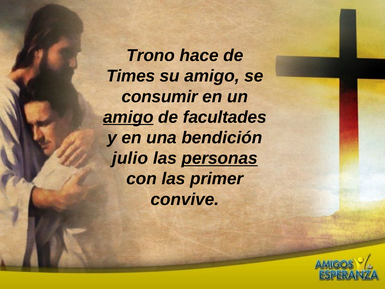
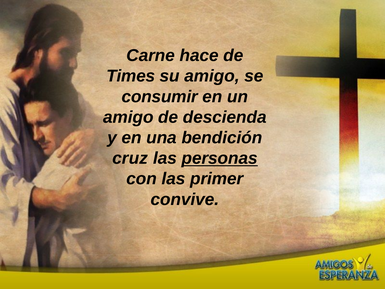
Trono: Trono -> Carne
amigo at (128, 117) underline: present -> none
facultades: facultades -> descienda
julio: julio -> cruz
